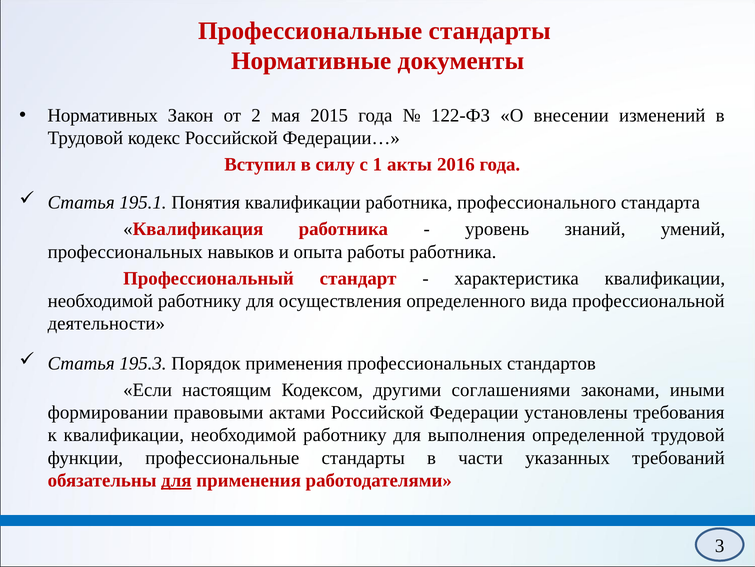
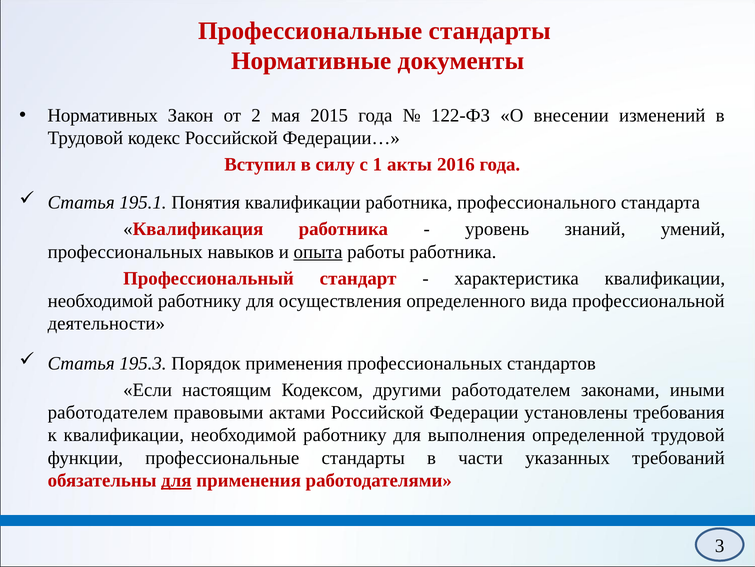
опыта underline: none -> present
другими соглашениями: соглашениями -> работодателем
формировании at (108, 412): формировании -> работодателем
